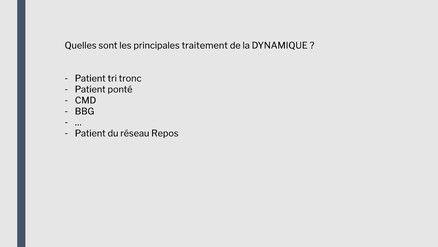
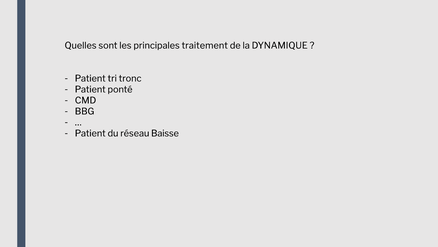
Repos: Repos -> Baisse
